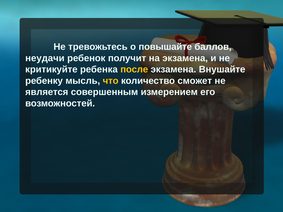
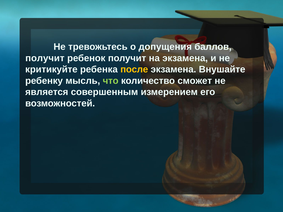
повышайте: повышайте -> допущения
неудачи at (45, 58): неудачи -> получит
что colour: yellow -> light green
